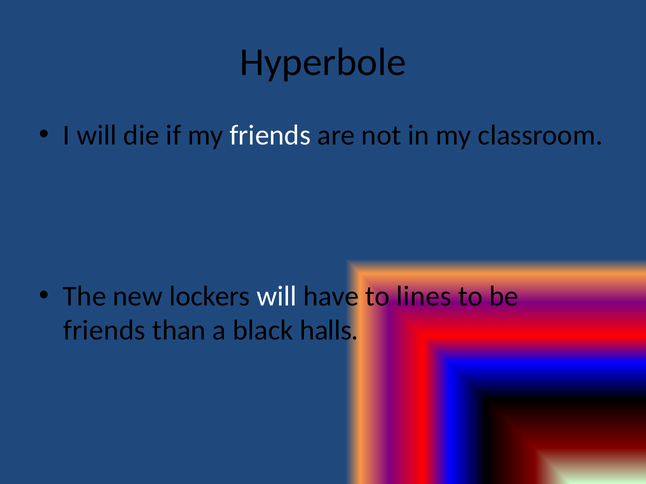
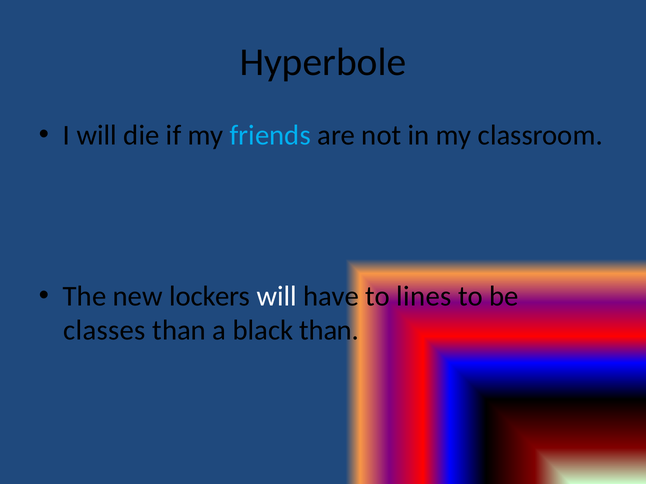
friends at (270, 136) colour: white -> light blue
friends at (104, 331): friends -> classes
black halls: halls -> than
